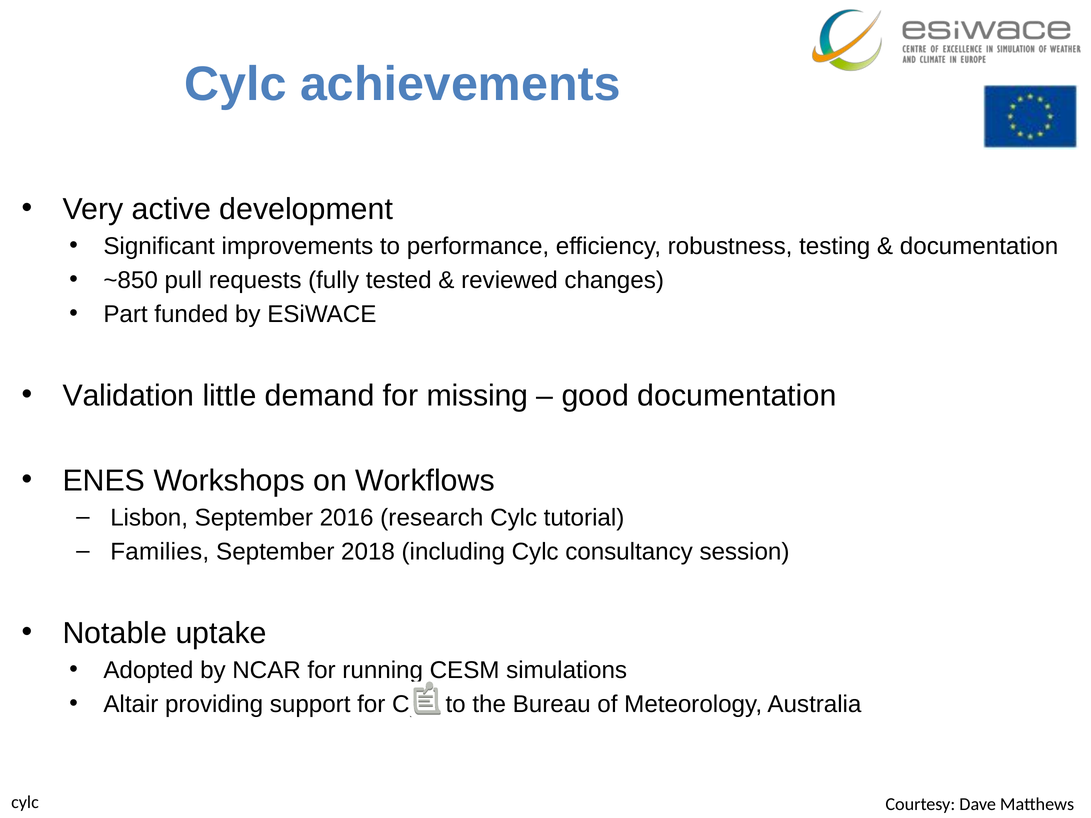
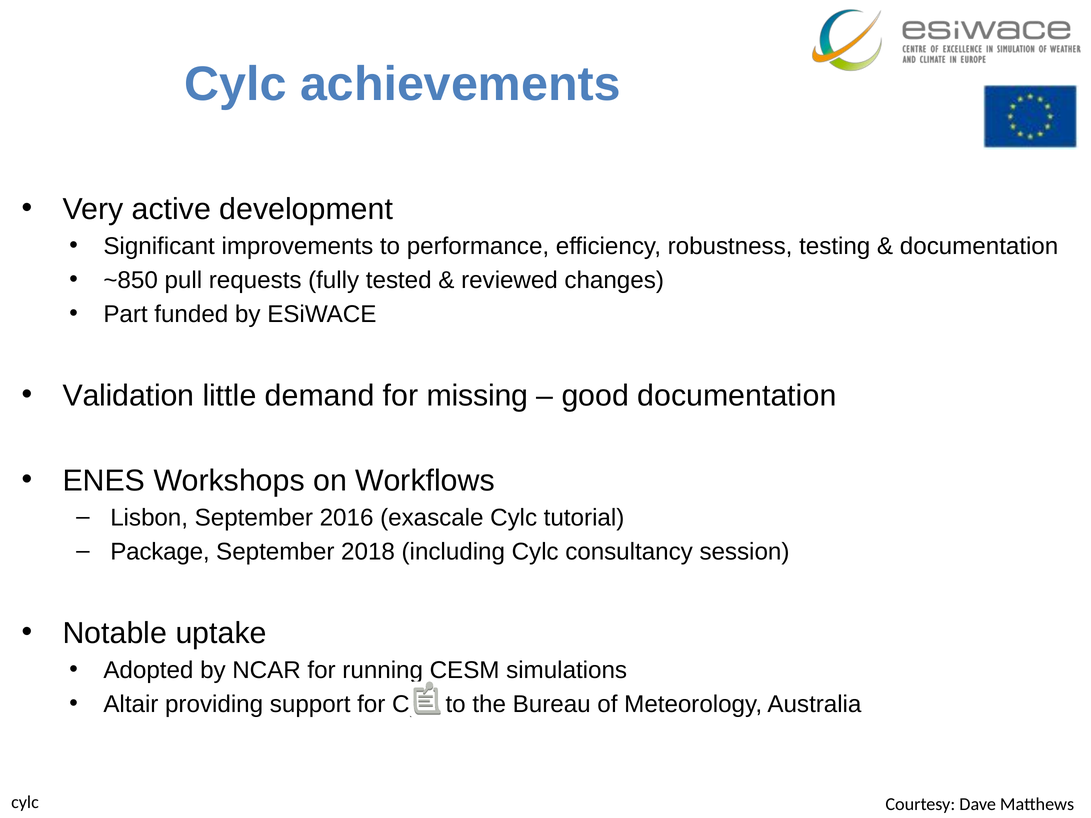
research: research -> exascale
Families: Families -> Package
